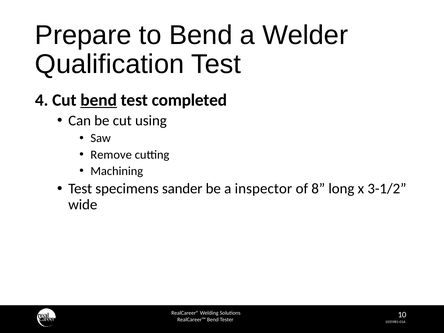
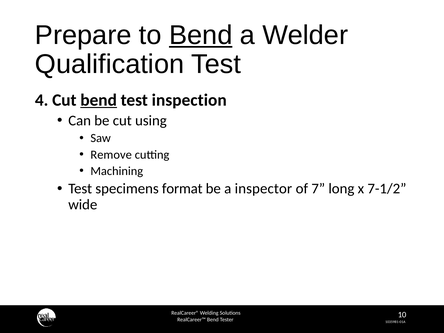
Bend at (201, 35) underline: none -> present
completed: completed -> inspection
sander: sander -> format
8: 8 -> 7
3-1/2: 3-1/2 -> 7-1/2
